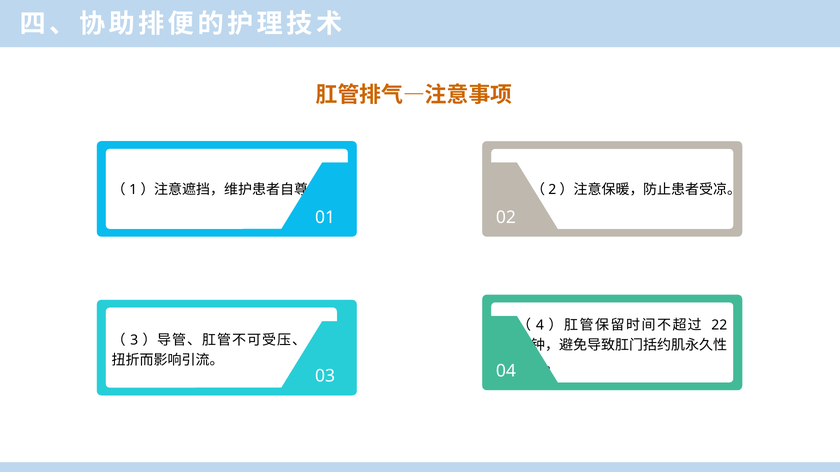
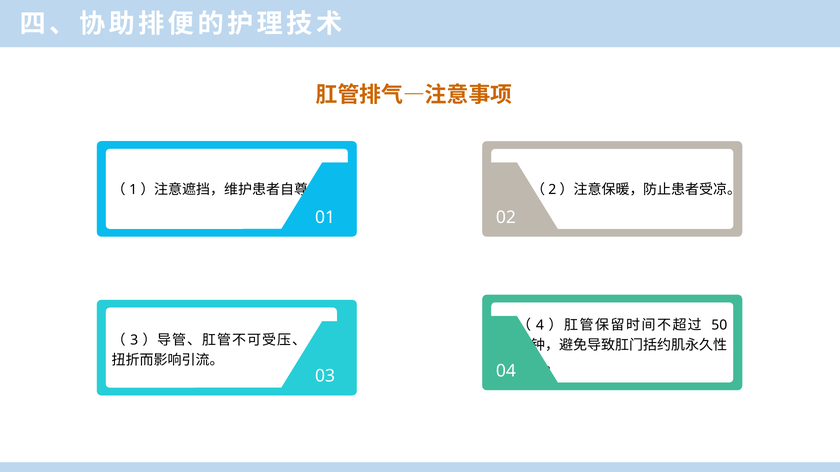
22: 22 -> 50
